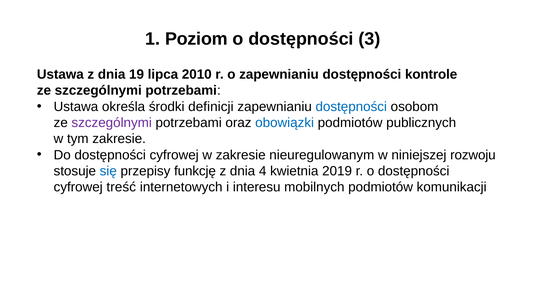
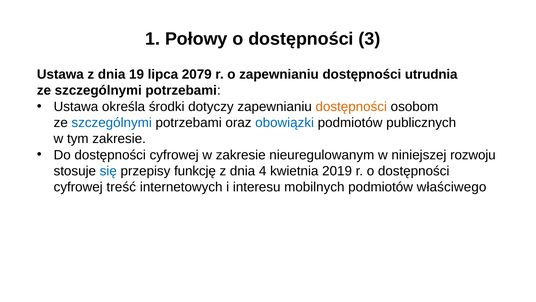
Poziom: Poziom -> Połowy
2010: 2010 -> 2079
kontrole: kontrole -> utrudnia
definicji: definicji -> dotyczy
dostępności at (351, 106) colour: blue -> orange
szczególnymi at (112, 123) colour: purple -> blue
komunikacji: komunikacji -> właściwego
